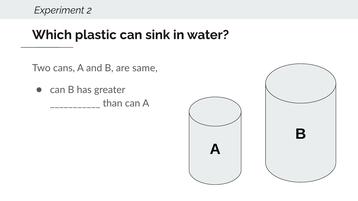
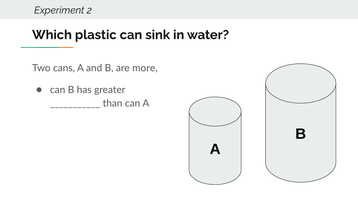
same: same -> more
